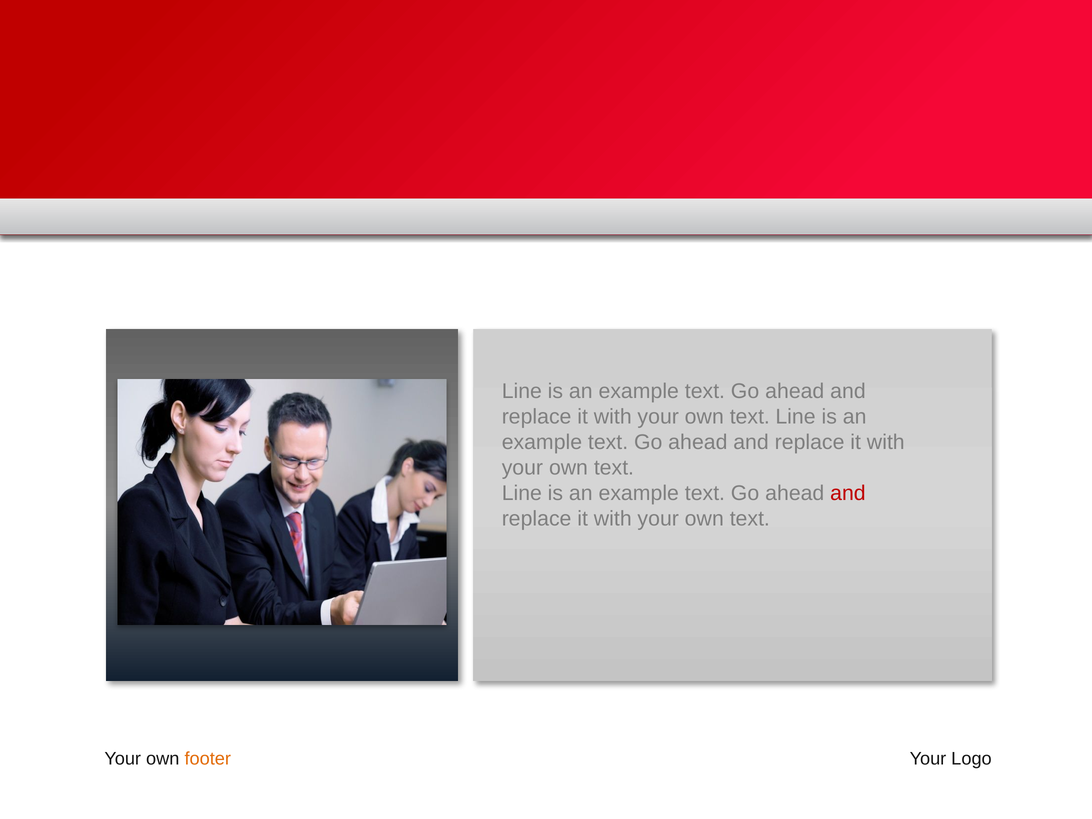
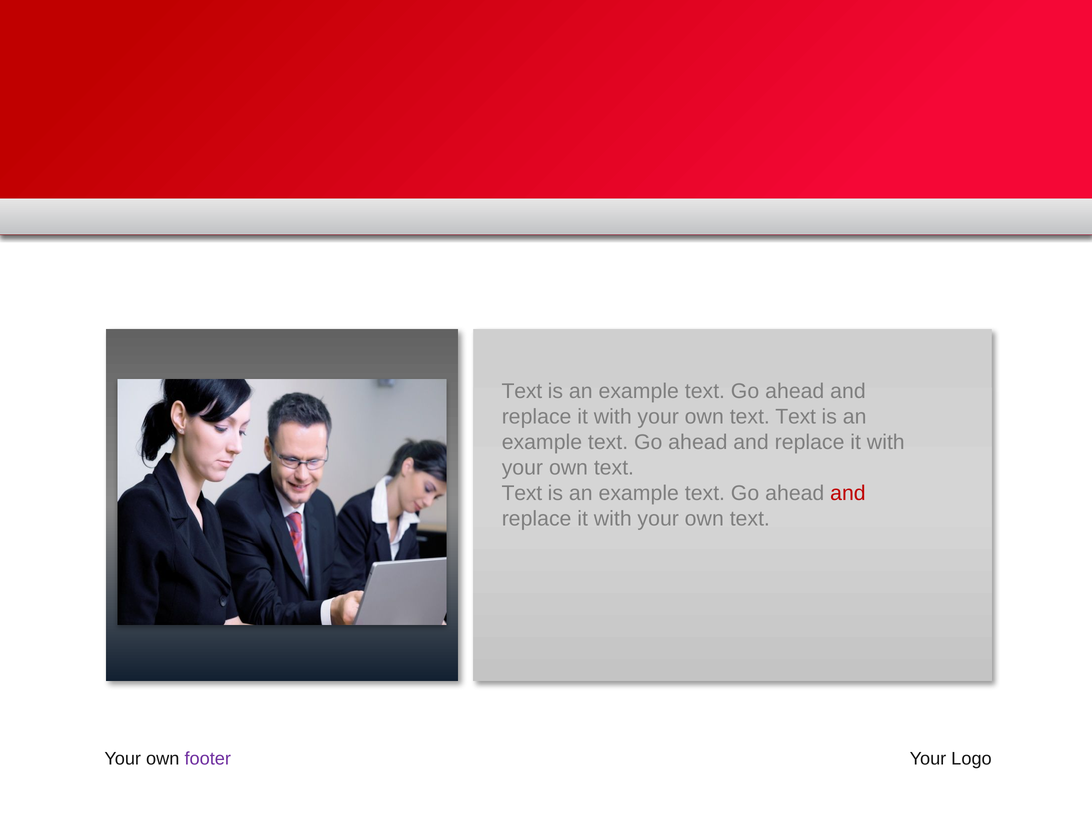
Line at (522, 391): Line -> Text
Line at (795, 417): Line -> Text
Line at (522, 493): Line -> Text
footer colour: orange -> purple
